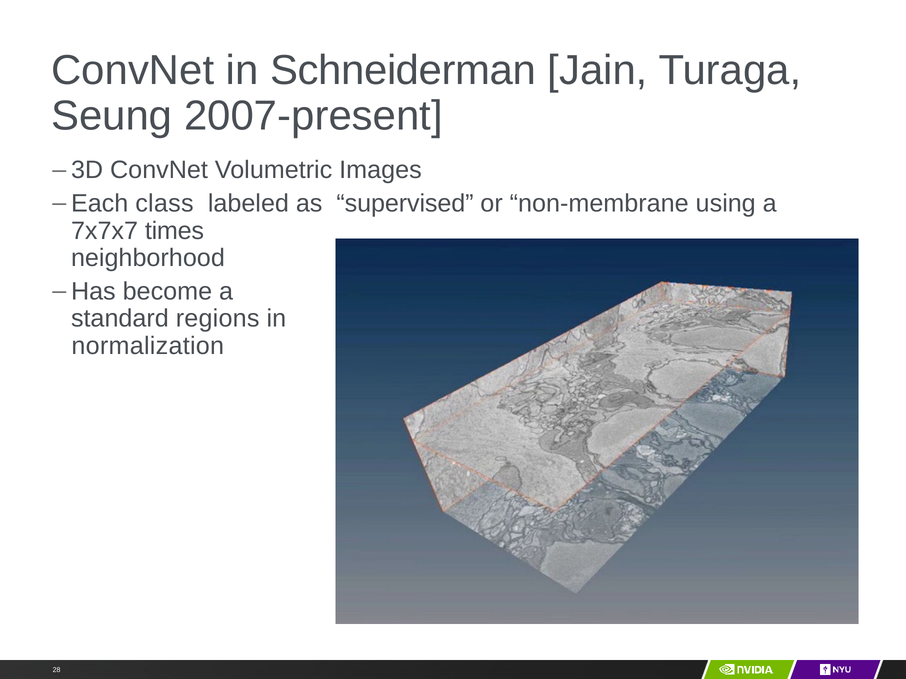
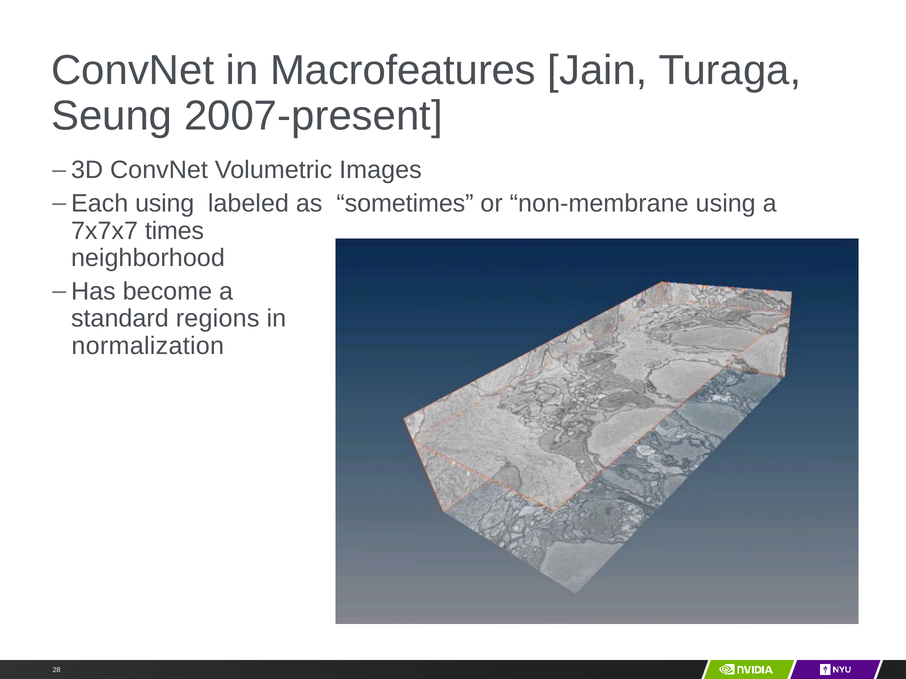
Schneiderman: Schneiderman -> Macrofeatures
Each class: class -> using
supervised: supervised -> sometimes
